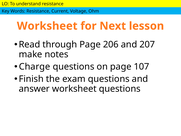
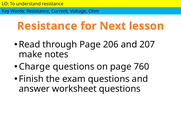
Worksheet at (47, 26): Worksheet -> Resistance
107: 107 -> 760
